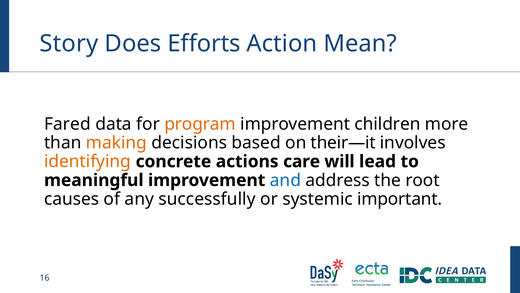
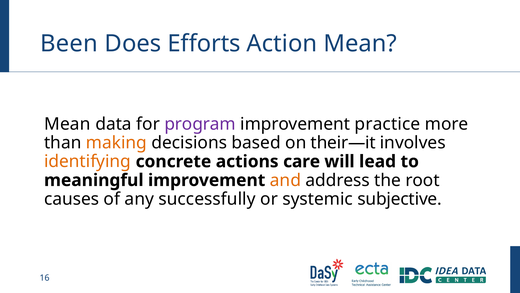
Story: Story -> Been
Fared at (67, 124): Fared -> Mean
program colour: orange -> purple
children: children -> practice
and colour: blue -> orange
important: important -> subjective
